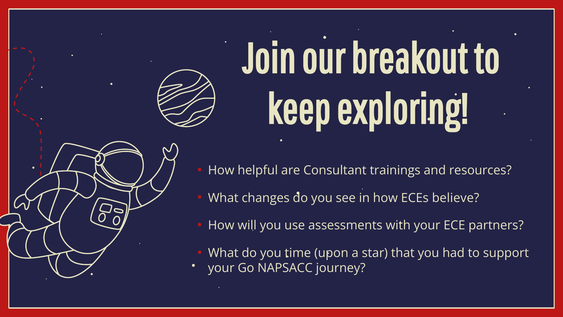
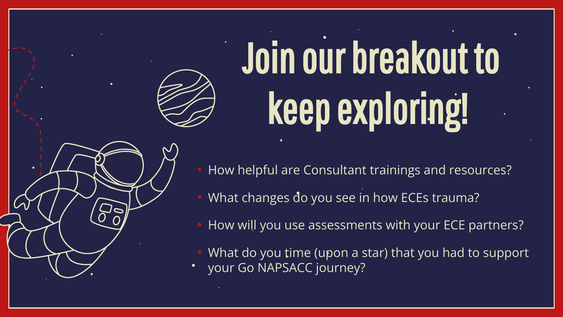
believe: believe -> trauma
